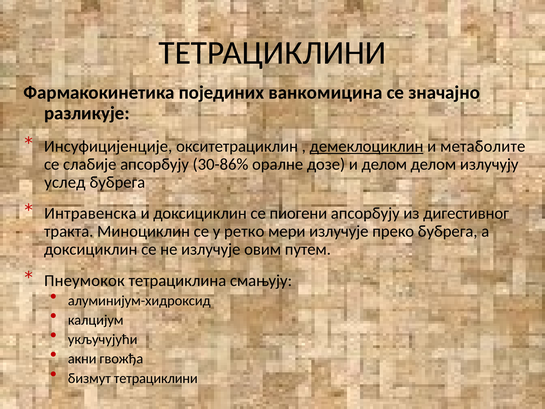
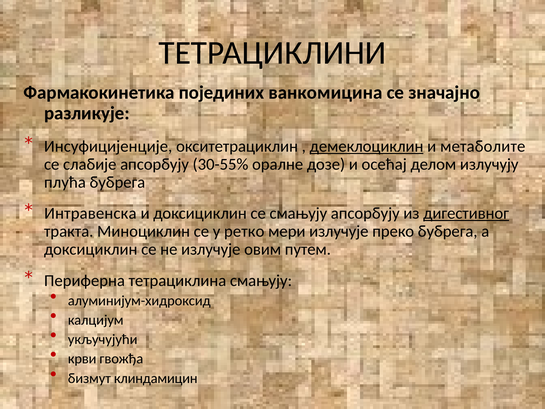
30-86%: 30-86% -> 30-55%
и делом: делом -> осећај
услед: услед -> плућа
се пиогени: пиогени -> смањују
дигестивног underline: none -> present
Пнеумокок: Пнеумокок -> Периферна
акни: акни -> крви
бизмут тетрациклини: тетрациклини -> клиндамицин
